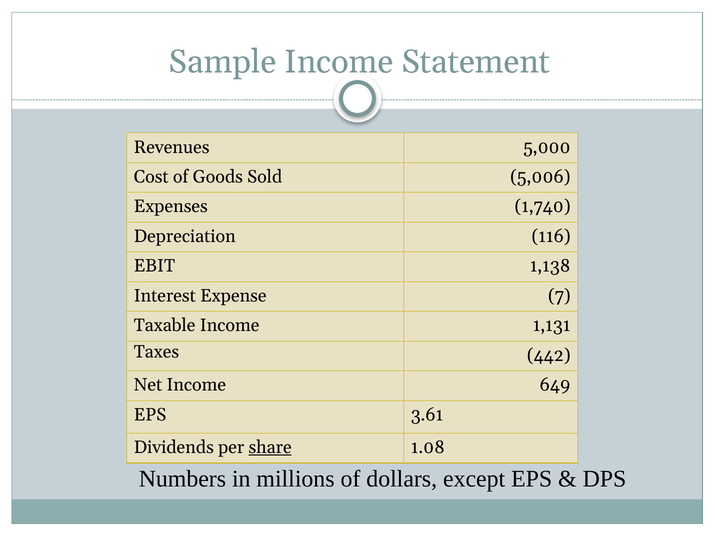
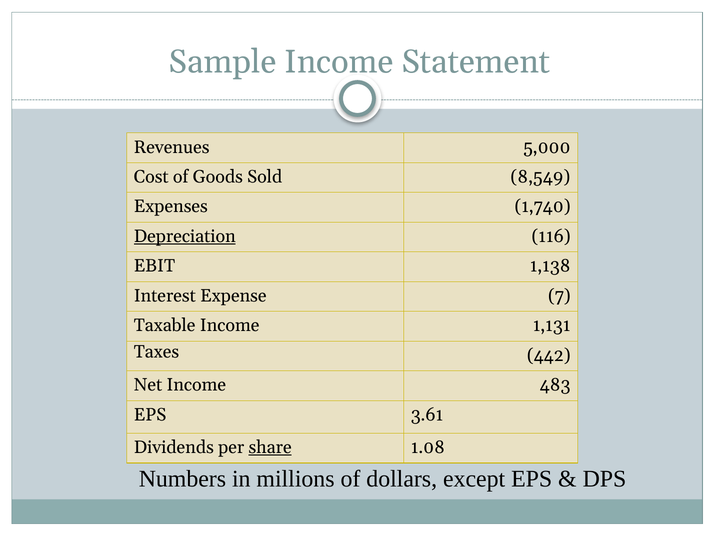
5,006: 5,006 -> 8,549
Depreciation underline: none -> present
649: 649 -> 483
